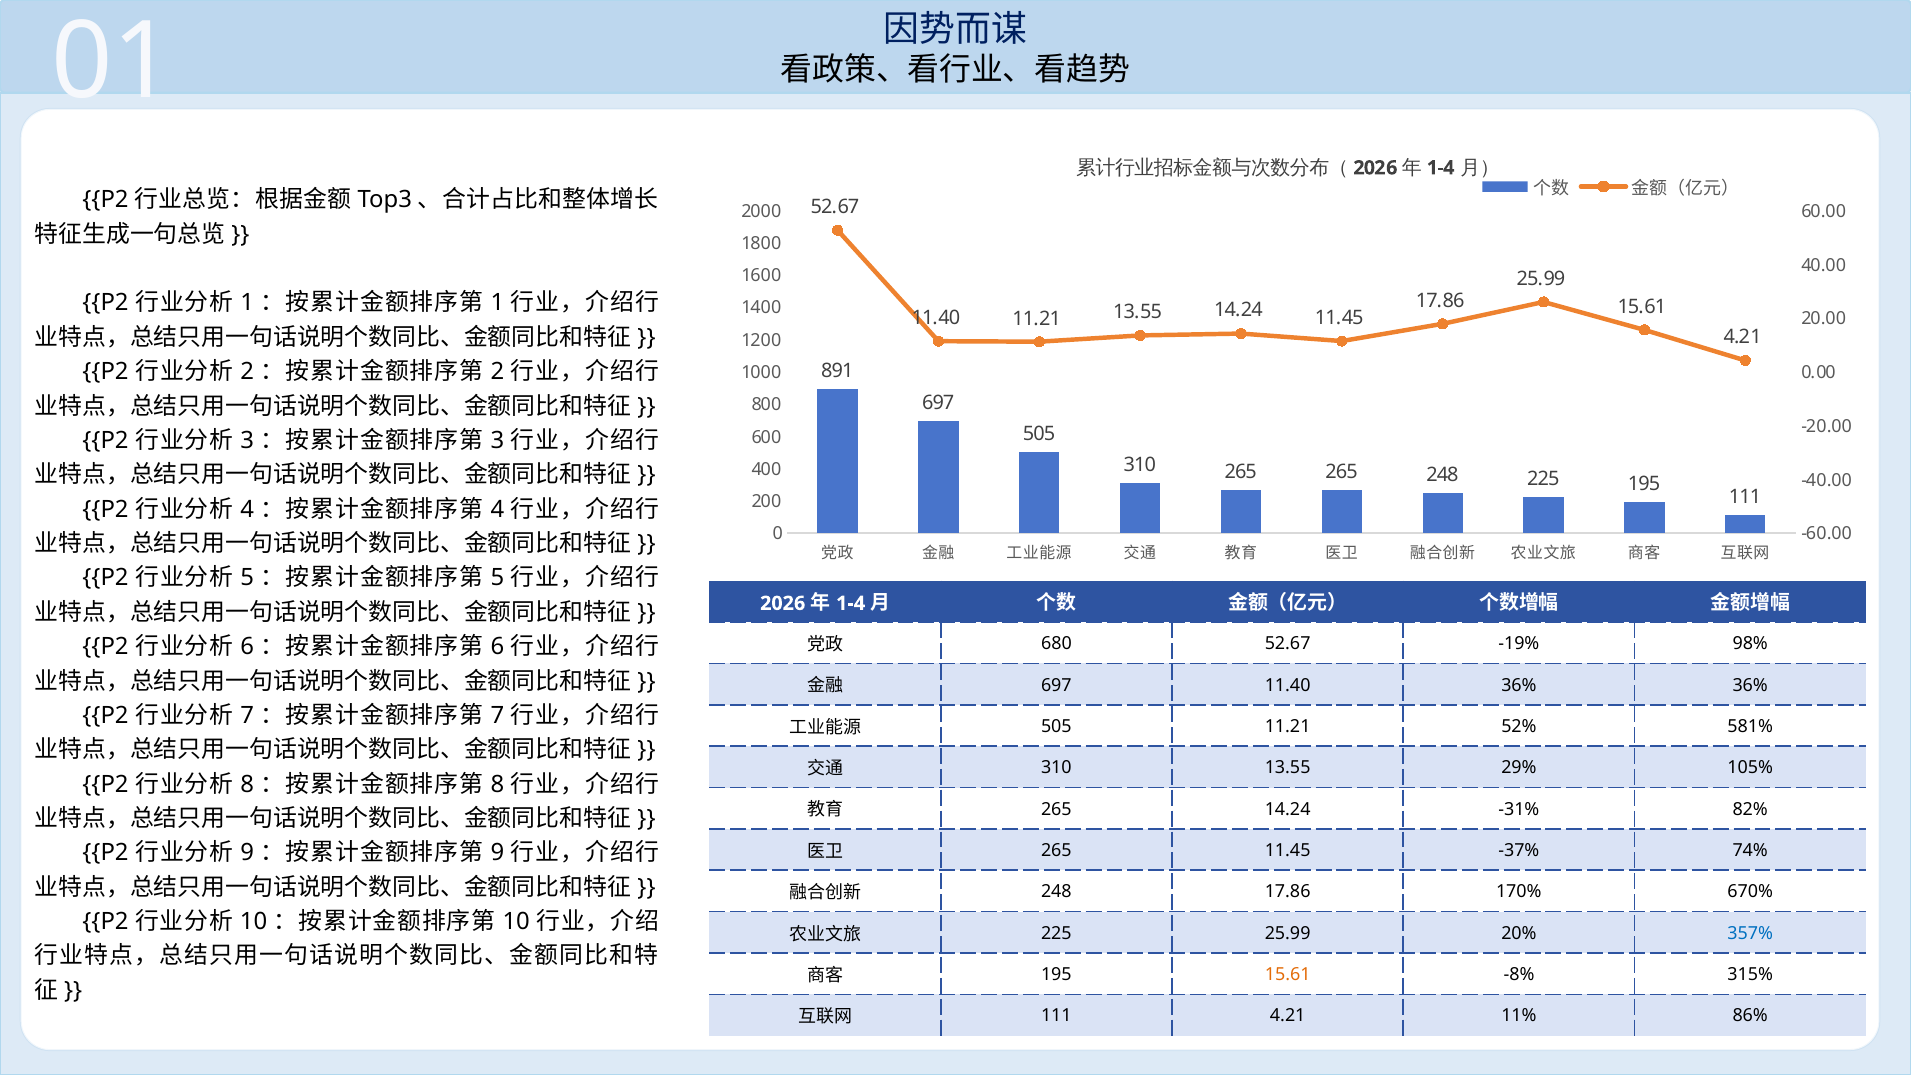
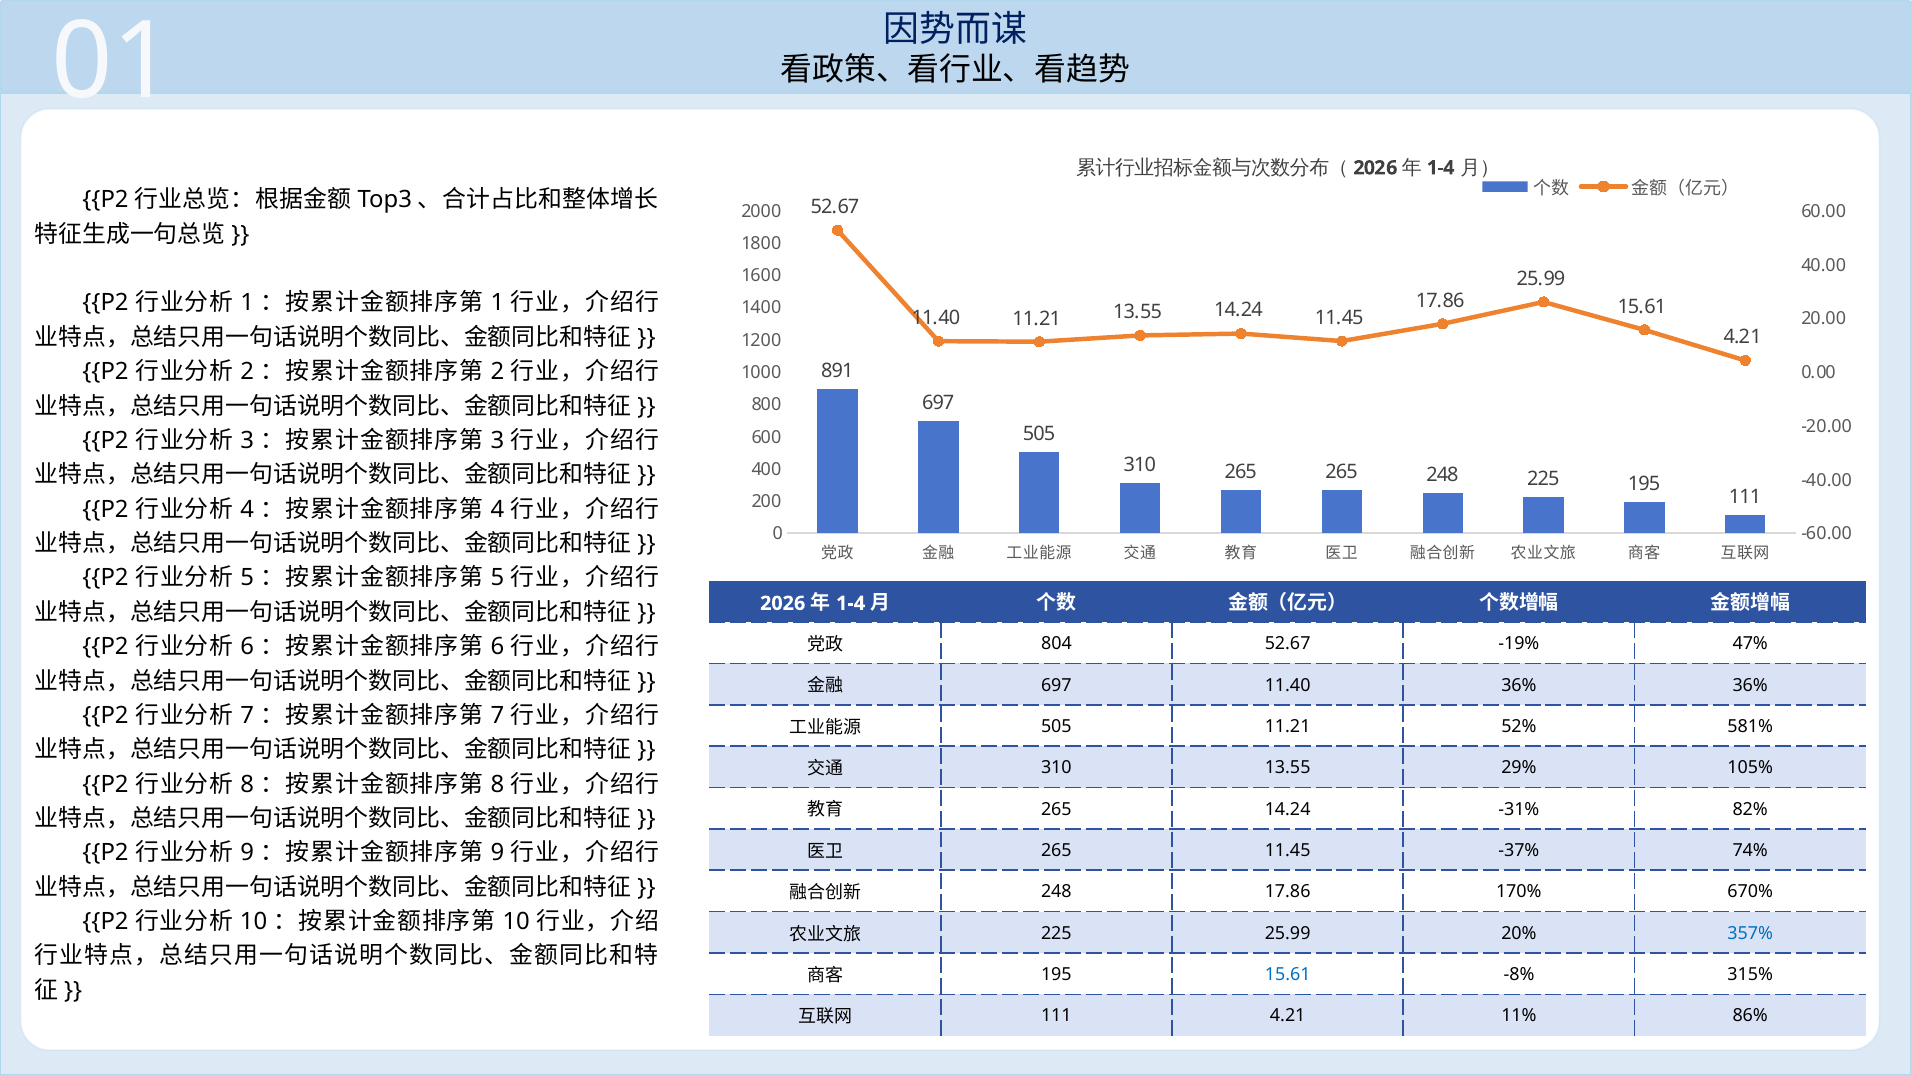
680: 680 -> 804
98%: 98% -> 47%
15.61 at (1288, 975) colour: orange -> blue
